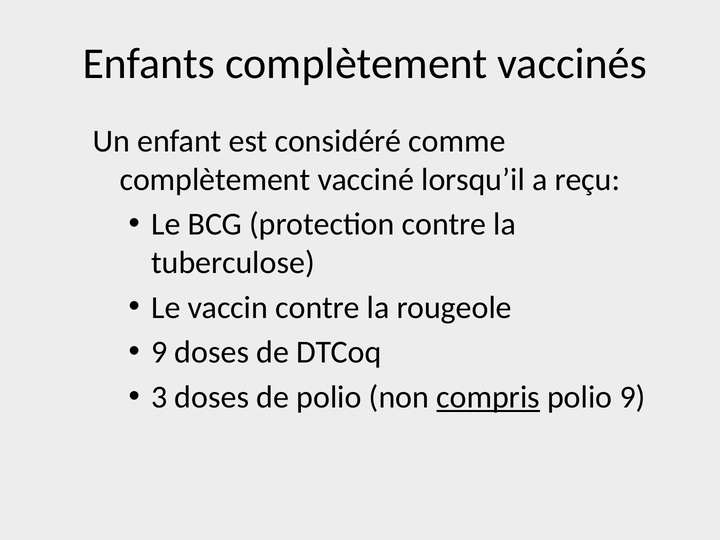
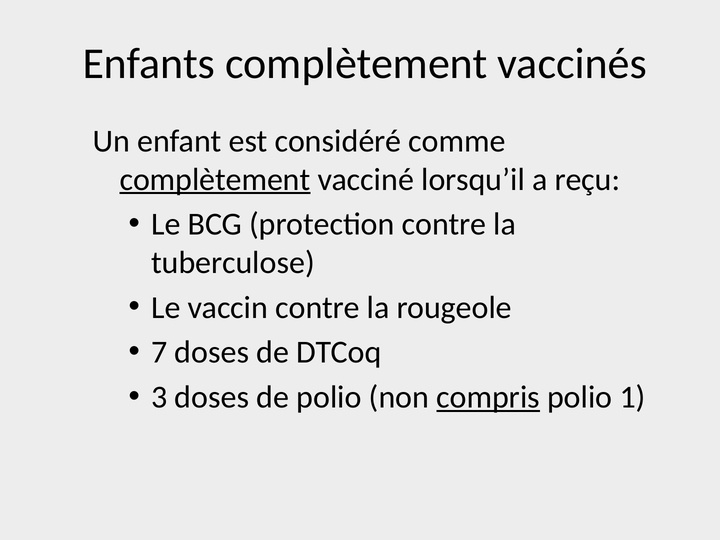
complètement at (215, 179) underline: none -> present
9 at (159, 352): 9 -> 7
polio 9: 9 -> 1
